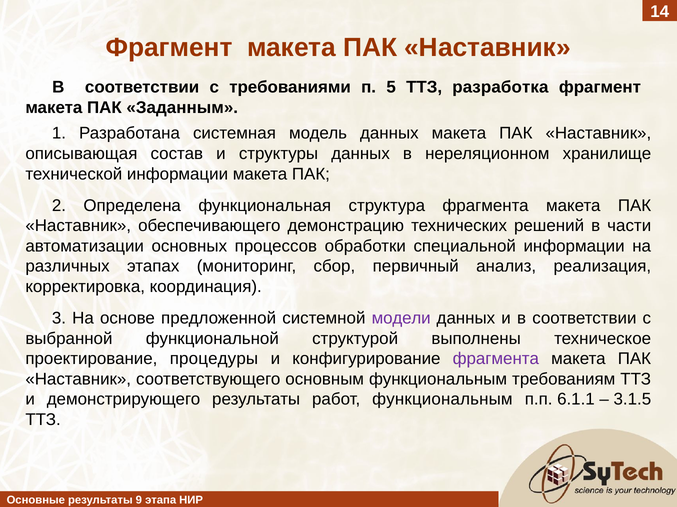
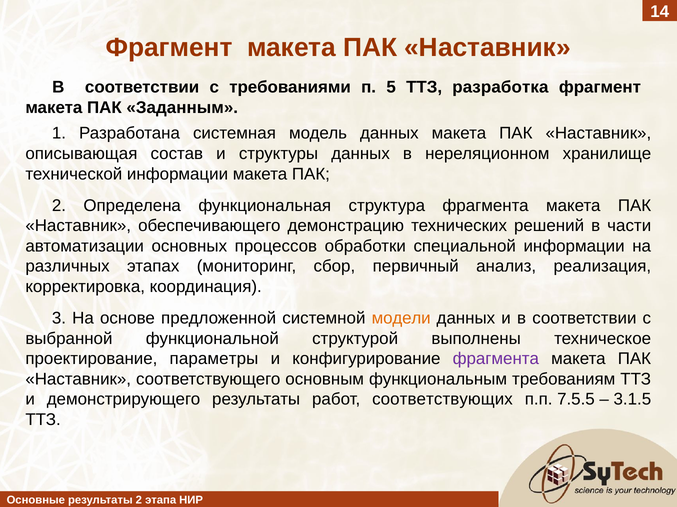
модели colour: purple -> orange
процедуры: процедуры -> параметры
работ функциональным: функциональным -> соответствующих
6.1.1: 6.1.1 -> 7.5.5
результаты 9: 9 -> 2
